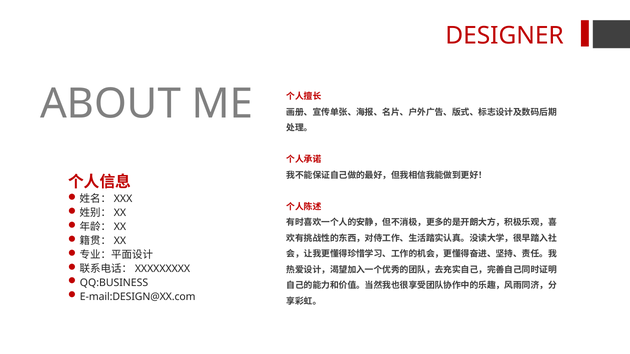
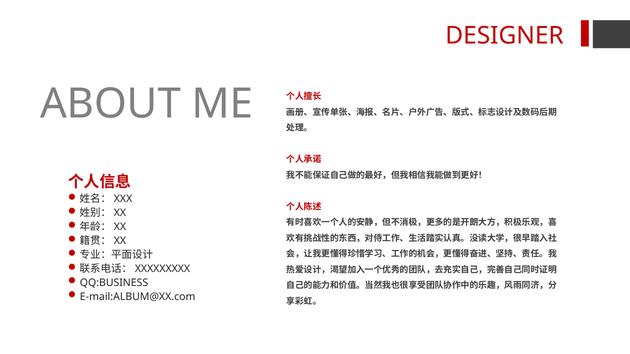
E-mail:DESIGN@XX.com: E-mail:DESIGN@XX.com -> E-mail:ALBUM@XX.com
